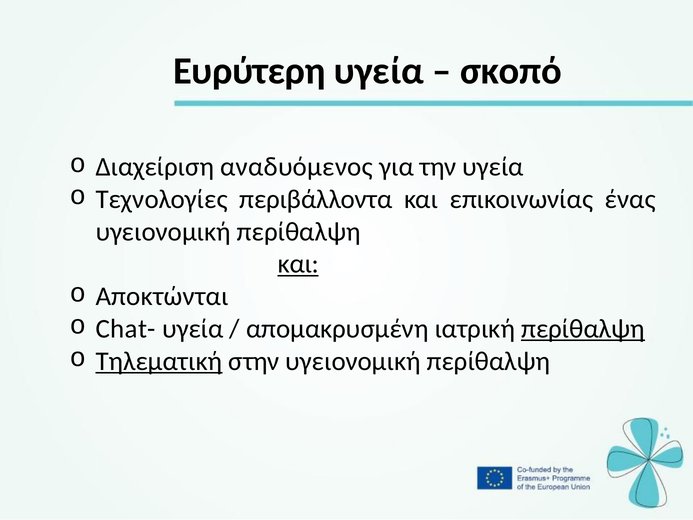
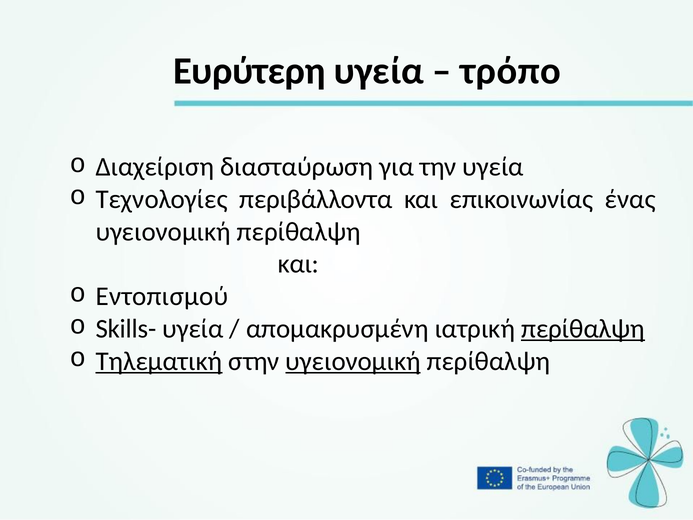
σκοπό: σκοπό -> τρόπο
αναδυόμενος: αναδυόμενος -> διασταύρωση
και at (298, 264) underline: present -> none
Αποκτώνται: Αποκτώνται -> Εντοπισμού
Chat-: Chat- -> Skills-
υγειονομική at (353, 361) underline: none -> present
